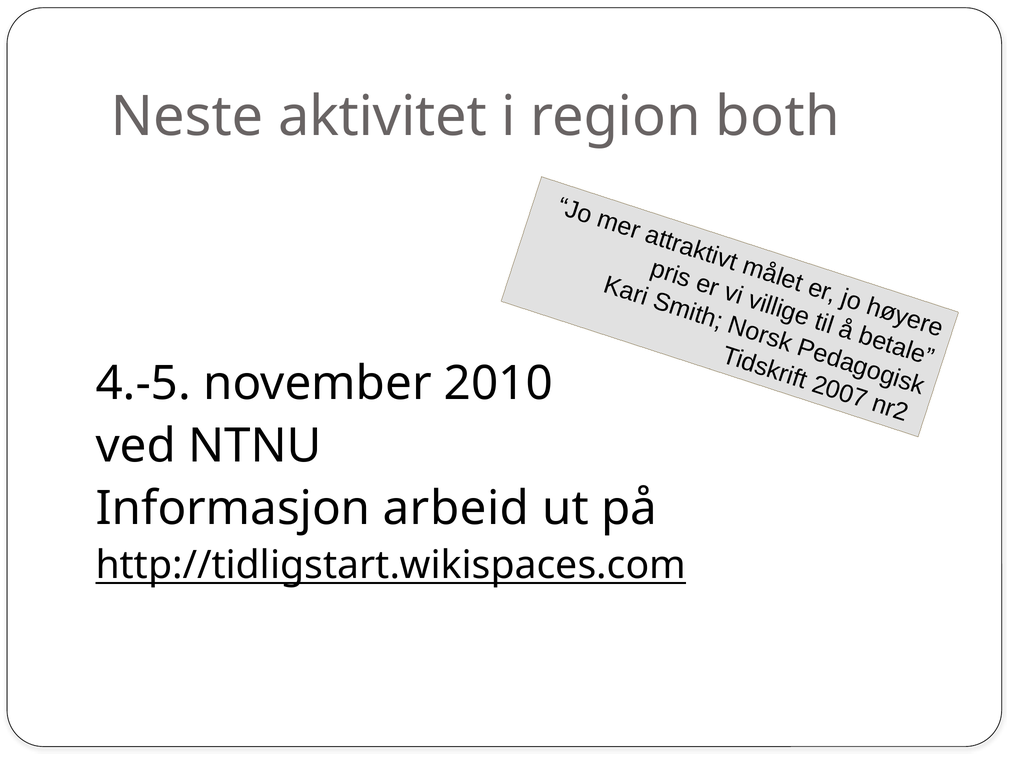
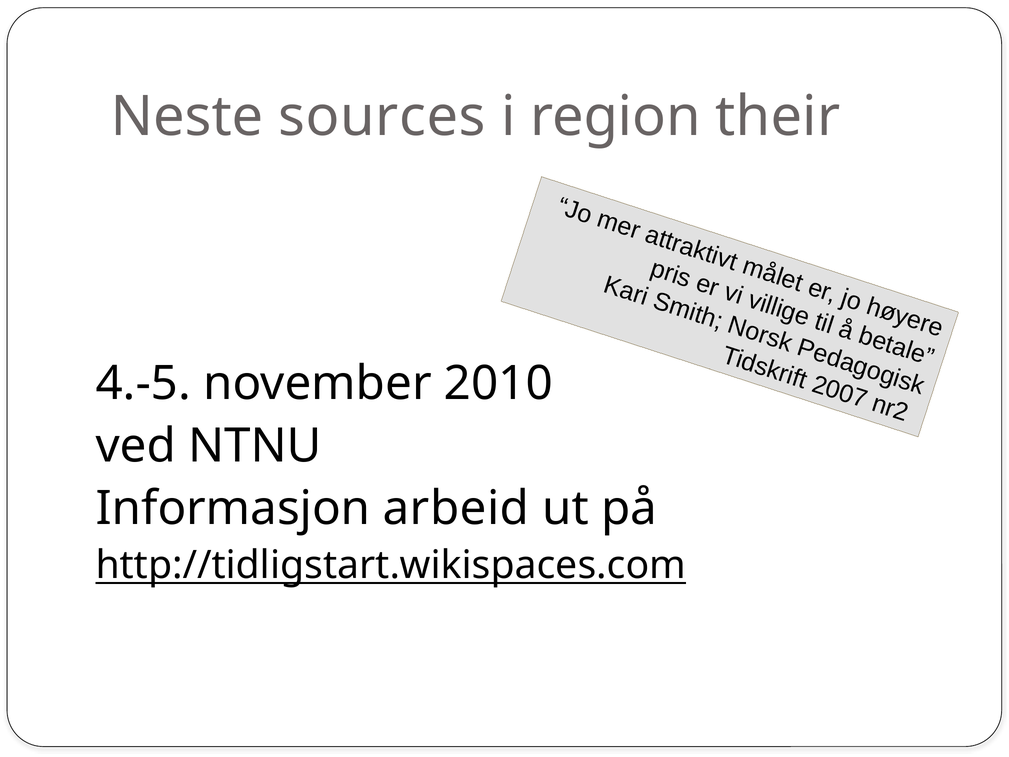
aktivitet: aktivitet -> sources
both: both -> their
